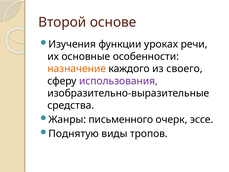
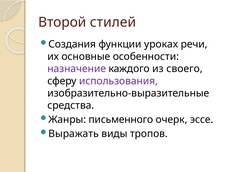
основе: основе -> стилей
Изучения: Изучения -> Создания
назначение colour: orange -> purple
Поднятую: Поднятую -> Выражать
